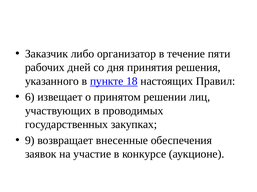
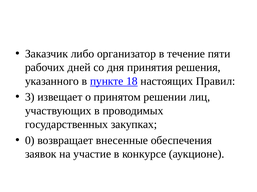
6: 6 -> 3
9: 9 -> 0
